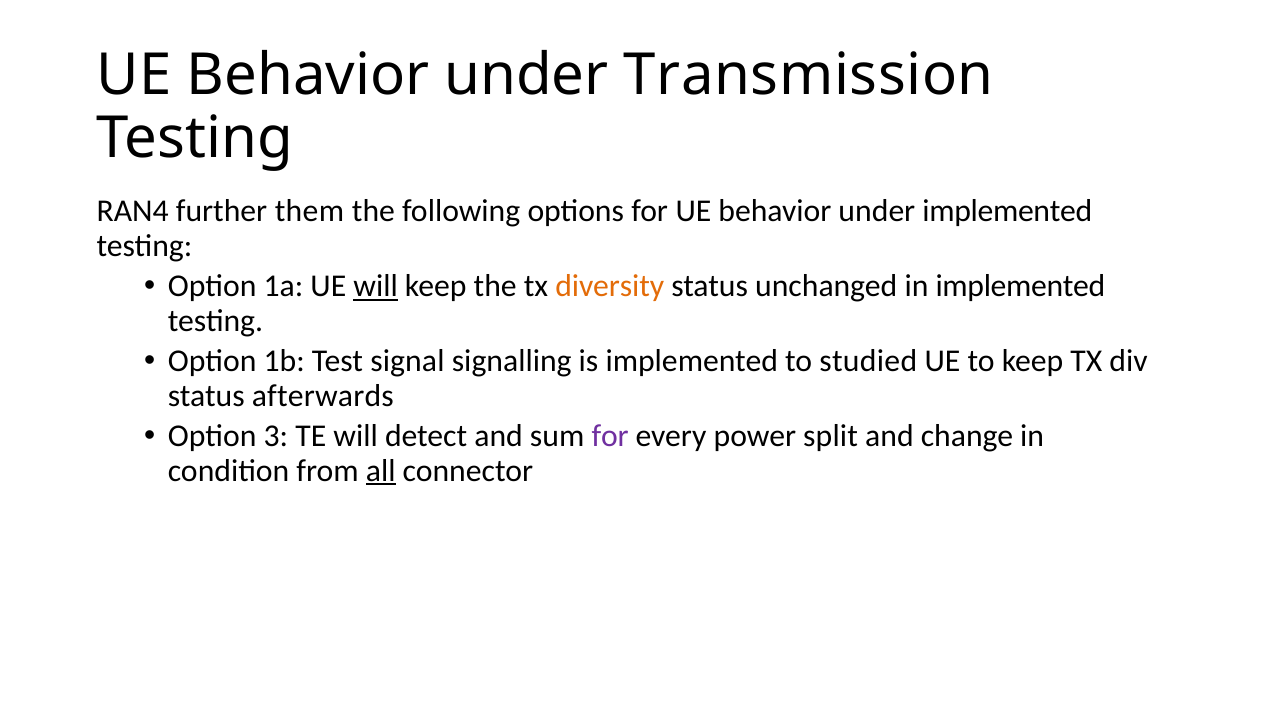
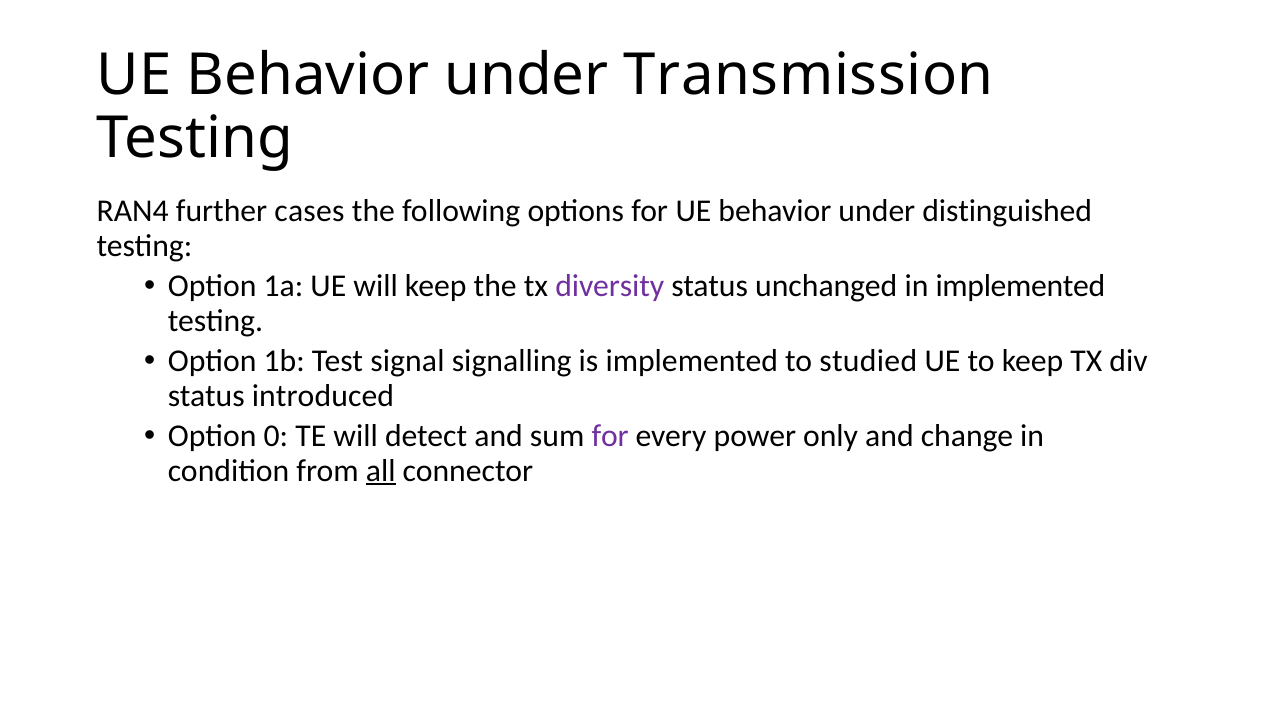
them: them -> cases
under implemented: implemented -> distinguished
will at (376, 287) underline: present -> none
diversity colour: orange -> purple
afterwards: afterwards -> introduced
3: 3 -> 0
split: split -> only
